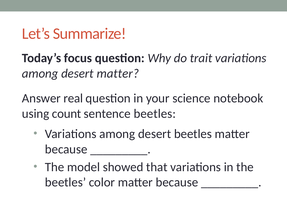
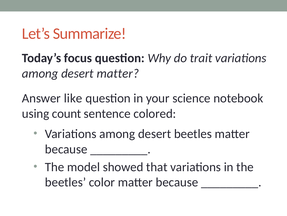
real: real -> like
sentence beetles: beetles -> colored
